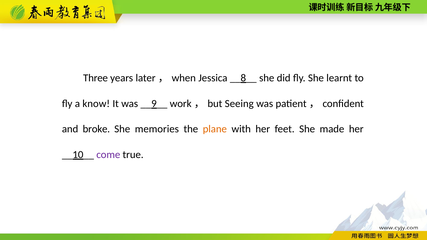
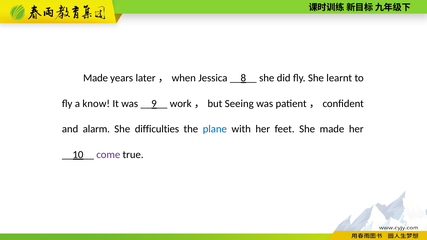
Three at (96, 78): Three -> Made
broke: broke -> alarm
memories: memories -> difficulties
plane colour: orange -> blue
